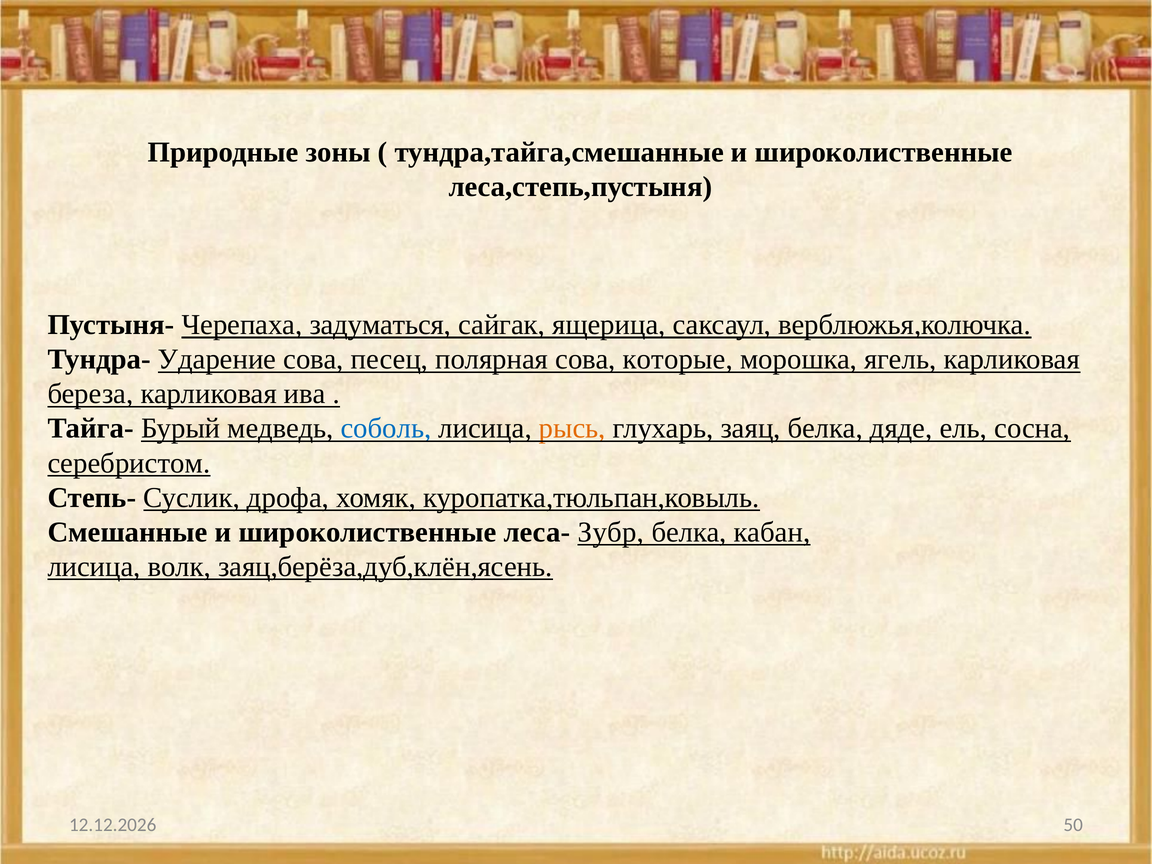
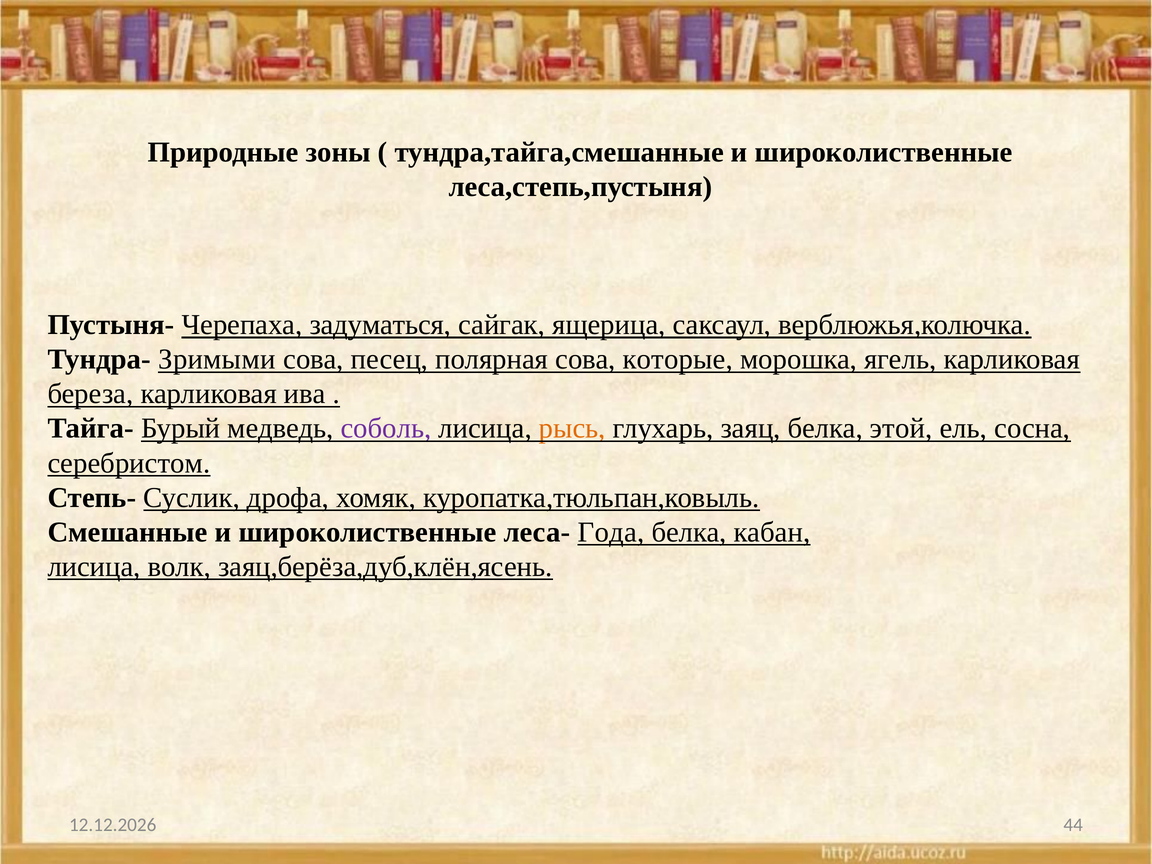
Ударение: Ударение -> Зримыми
соболь colour: blue -> purple
дяде: дяде -> этой
Зубр: Зубр -> Года
50: 50 -> 44
